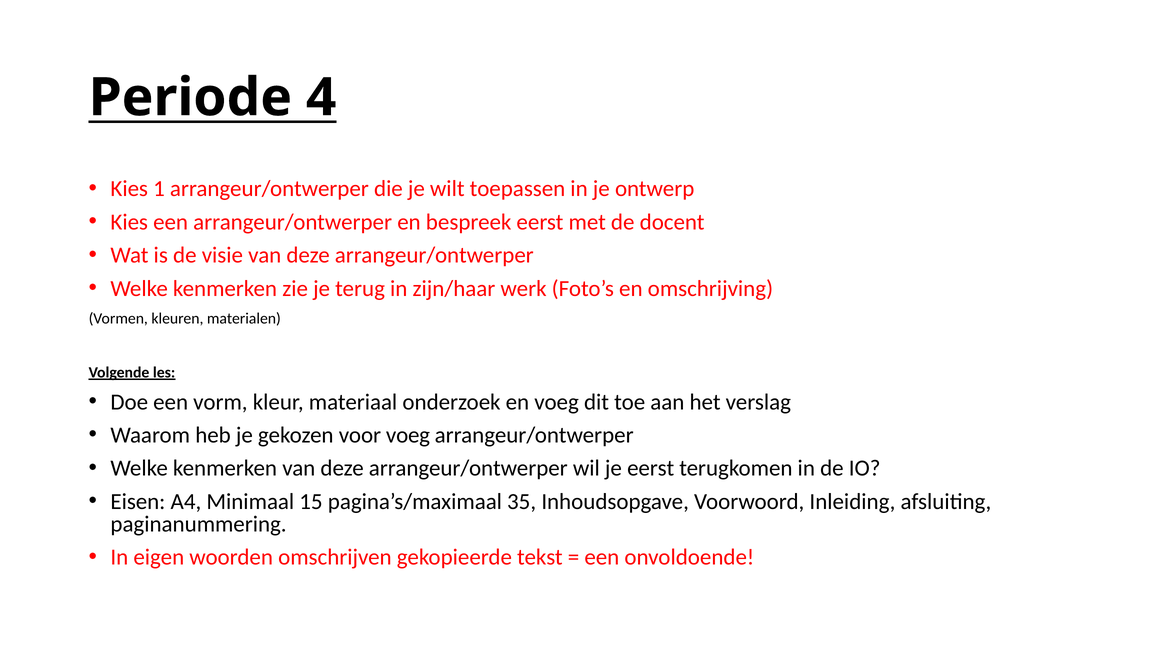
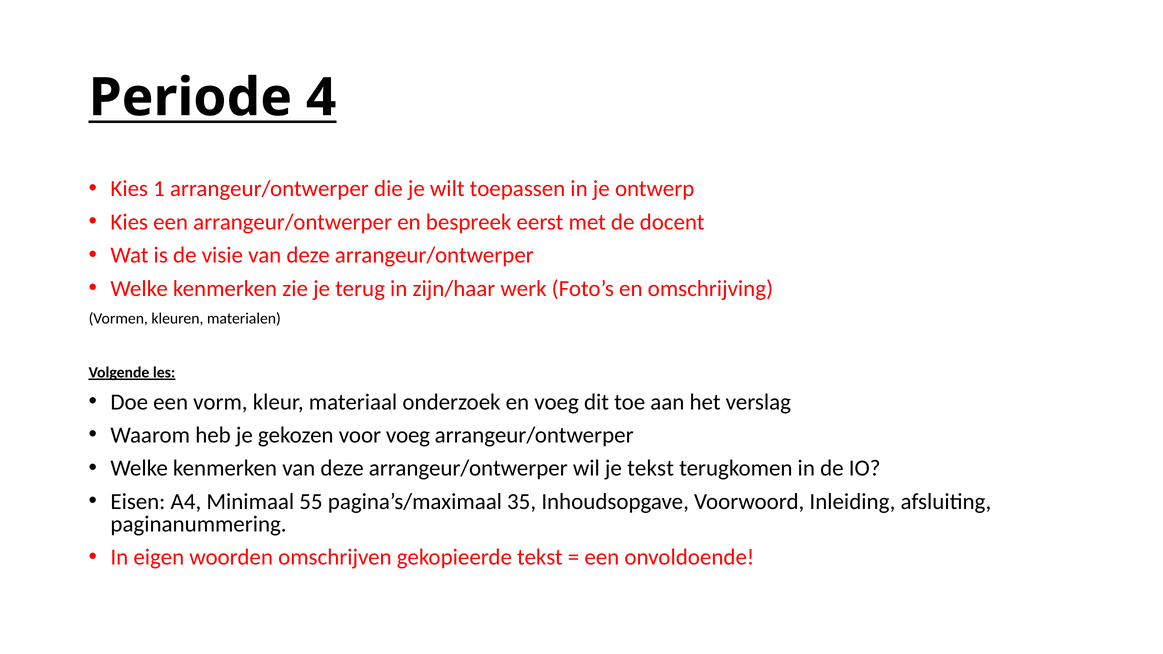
je eerst: eerst -> tekst
15: 15 -> 55
